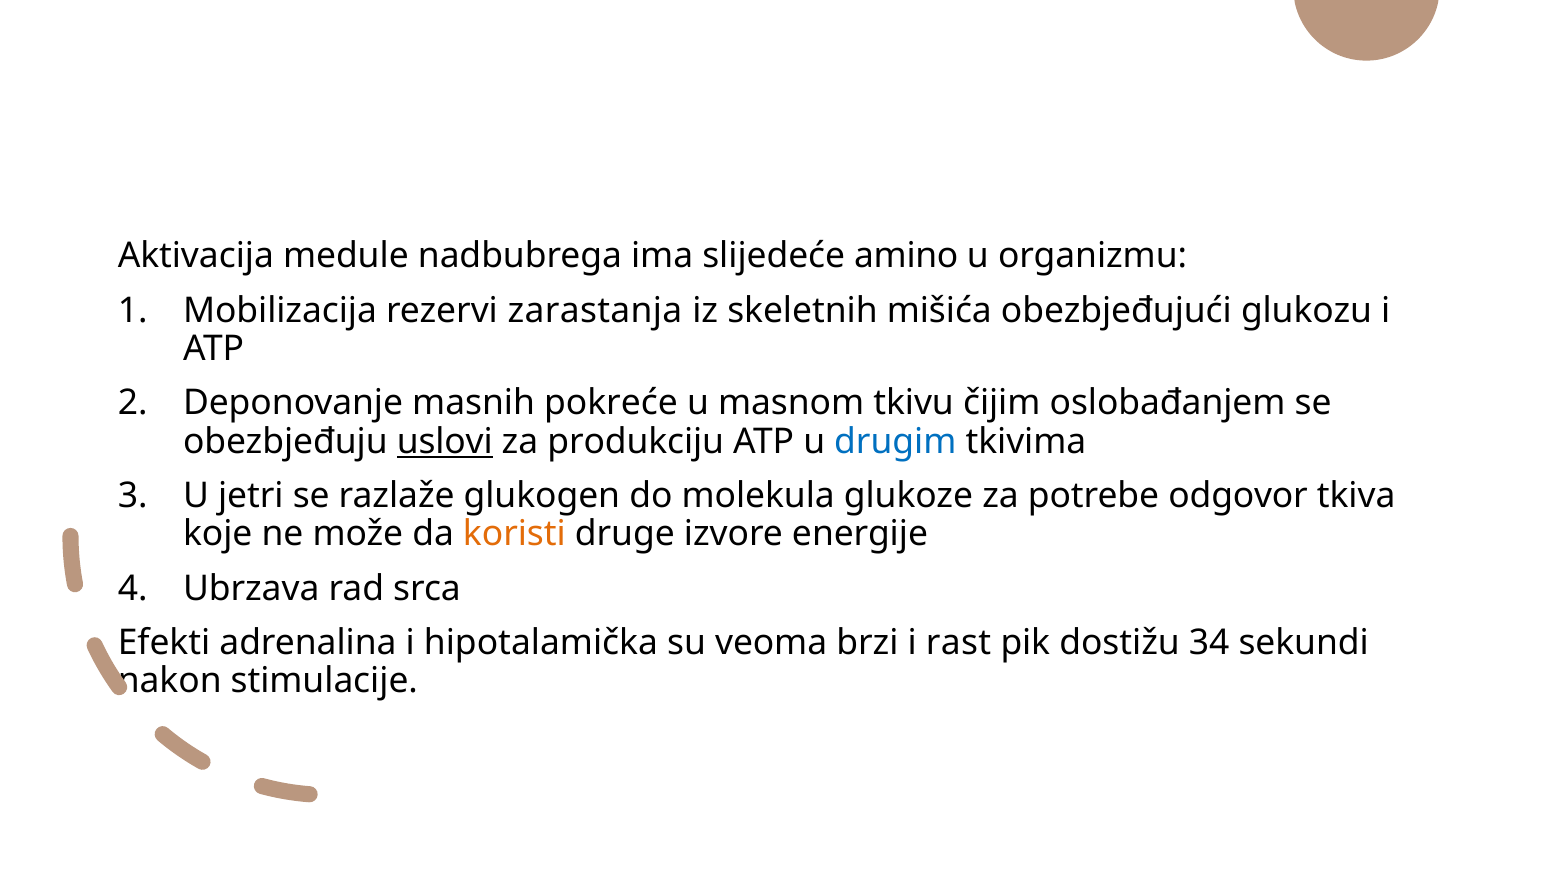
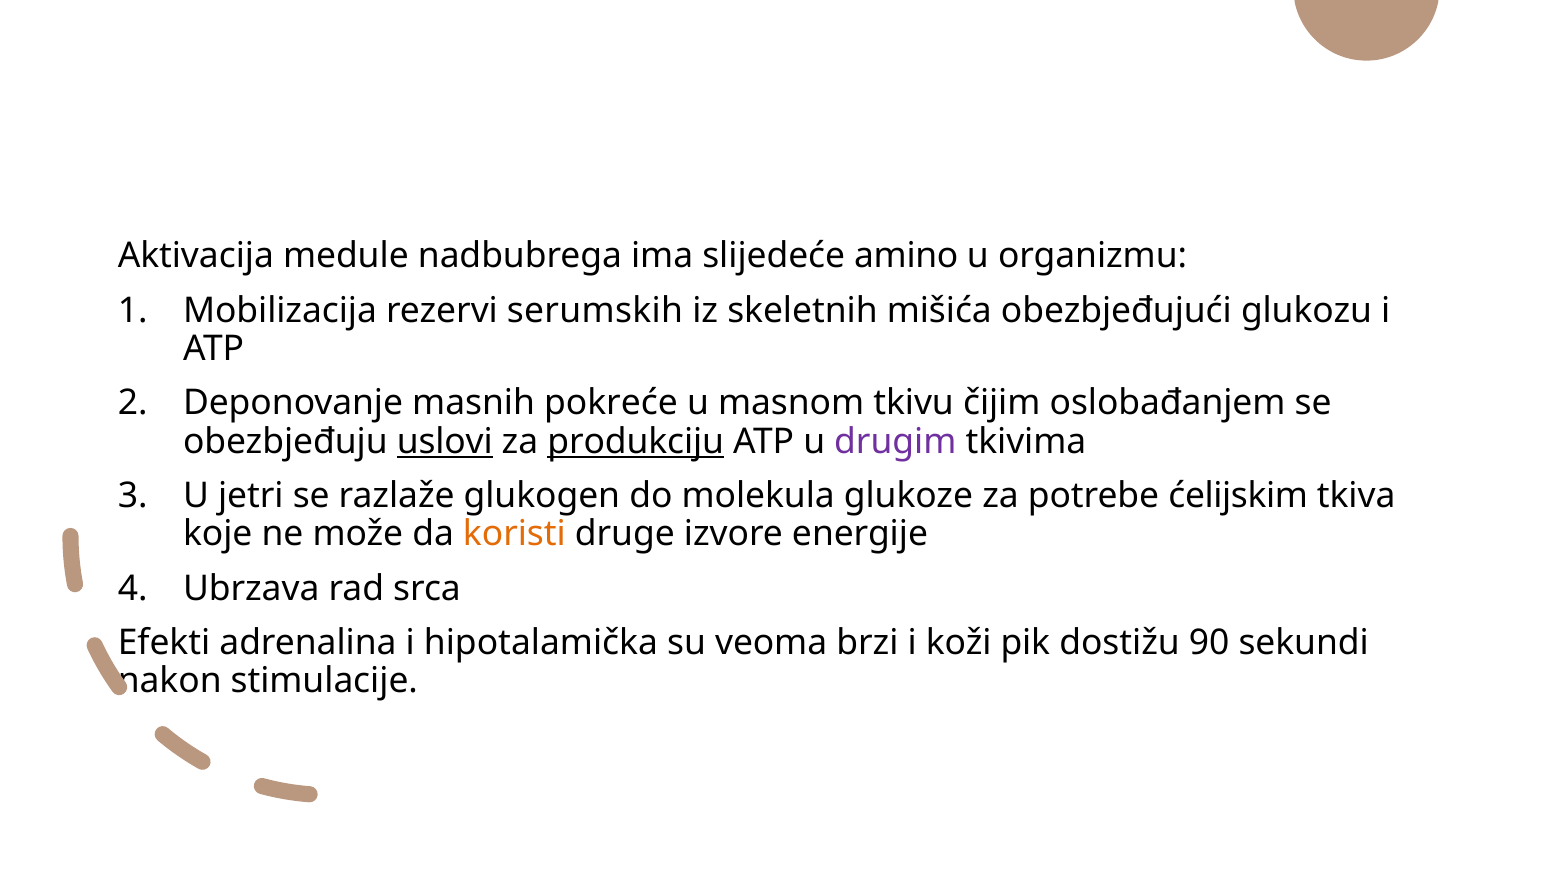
zarastanja: zarastanja -> serumskih
produkciju underline: none -> present
drugim colour: blue -> purple
odgovor: odgovor -> ćelijskim
rast: rast -> koži
34: 34 -> 90
